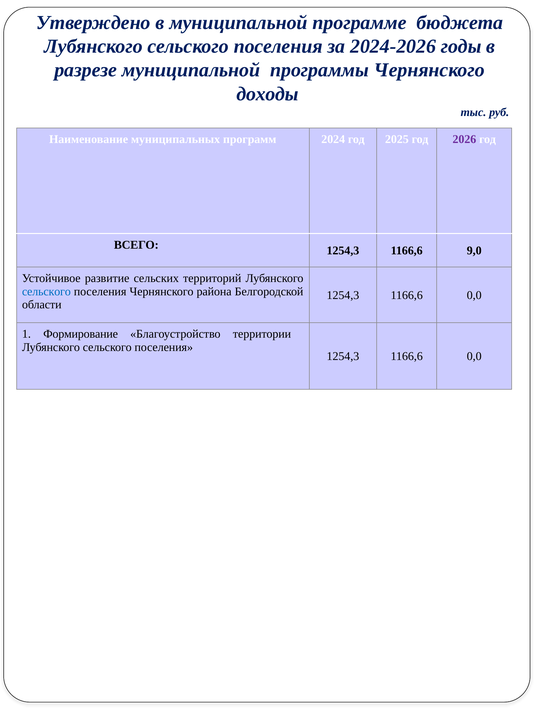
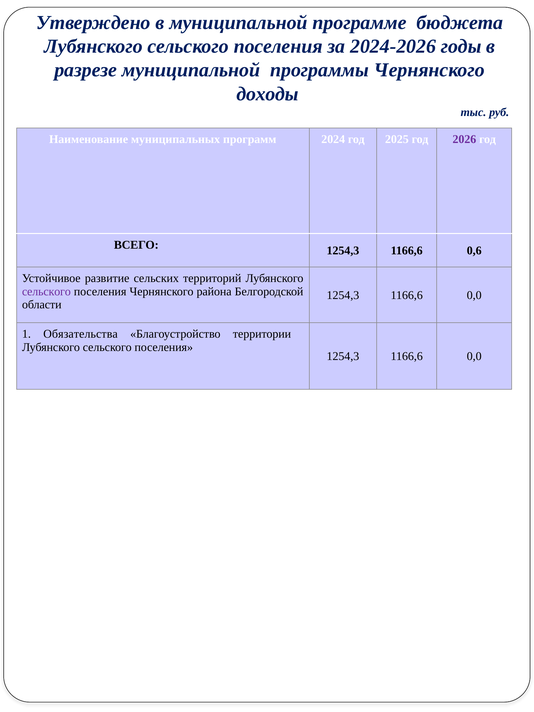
9,0: 9,0 -> 0,6
сельского at (46, 292) colour: blue -> purple
Формирование: Формирование -> Обязательства
